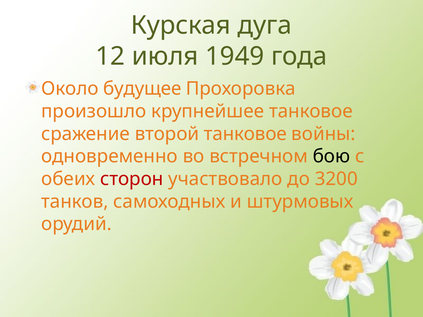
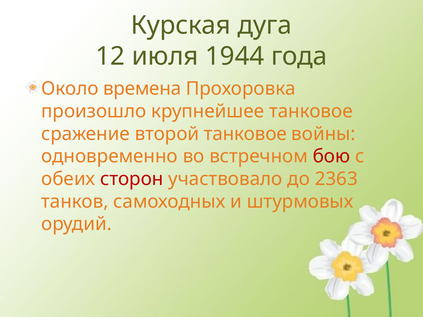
1949: 1949 -> 1944
будущее: будущее -> времена
бою colour: black -> red
3200: 3200 -> 2363
